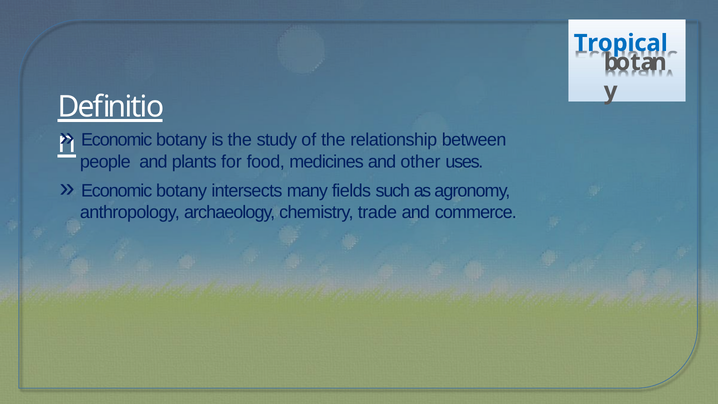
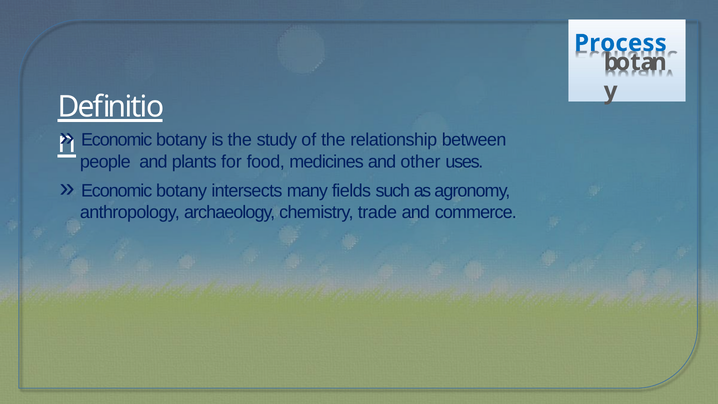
Tropical: Tropical -> Process
